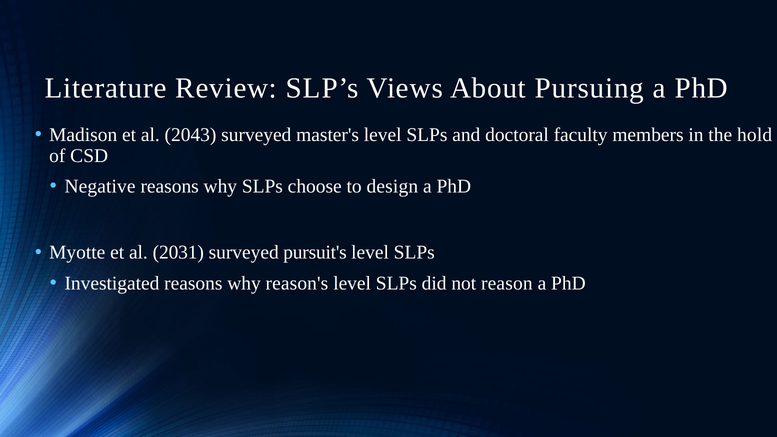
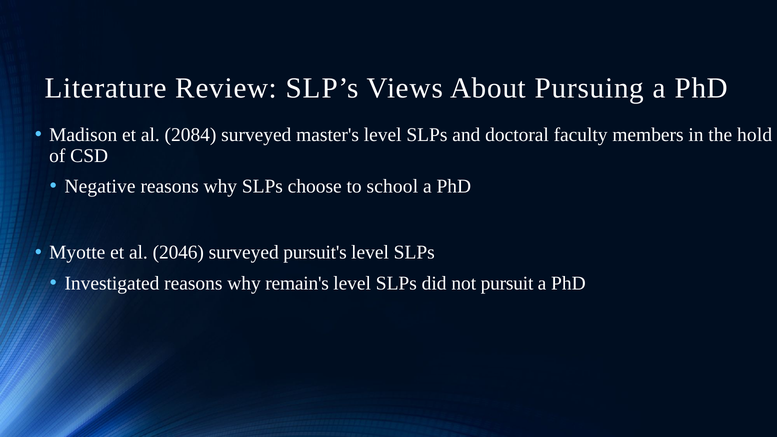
2043: 2043 -> 2084
design: design -> school
2031: 2031 -> 2046
reason's: reason's -> remain's
reason: reason -> pursuit
